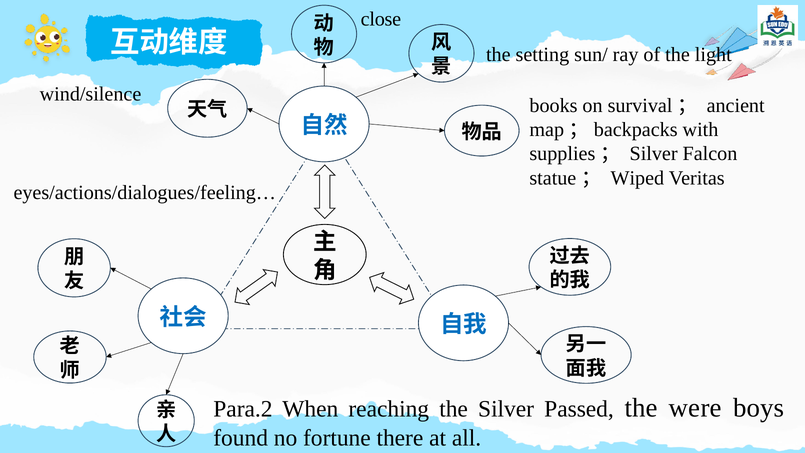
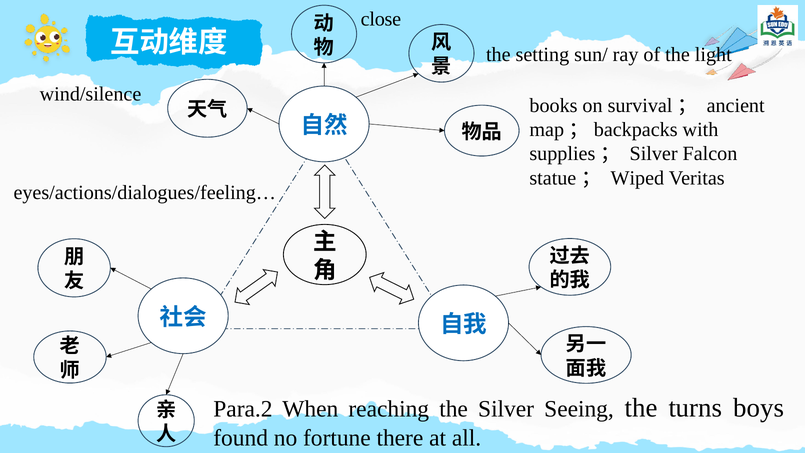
Passed: Passed -> Seeing
were: were -> turns
